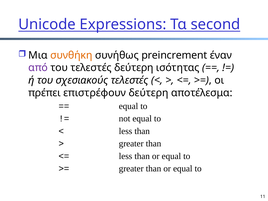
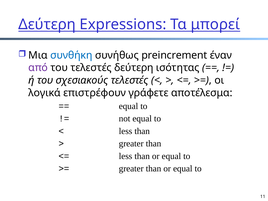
Unicode at (47, 24): Unicode -> Δεύτερη
second: second -> μπορεί
συνθήκη colour: orange -> blue
πρέπει: πρέπει -> λογικά
επιστρέφουν δεύτερη: δεύτερη -> γράφετε
